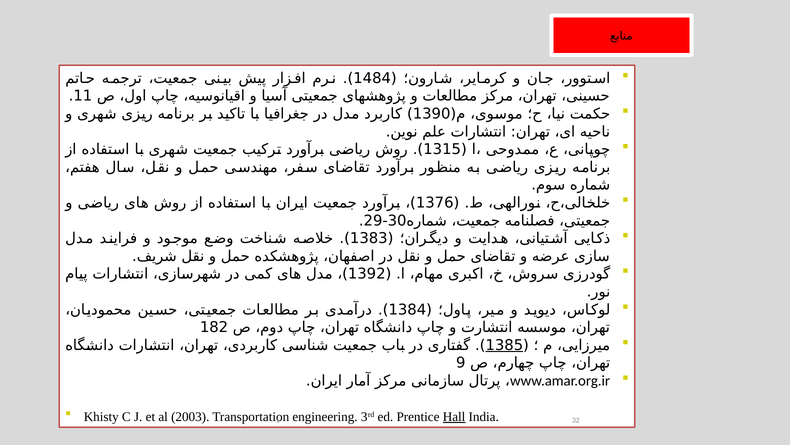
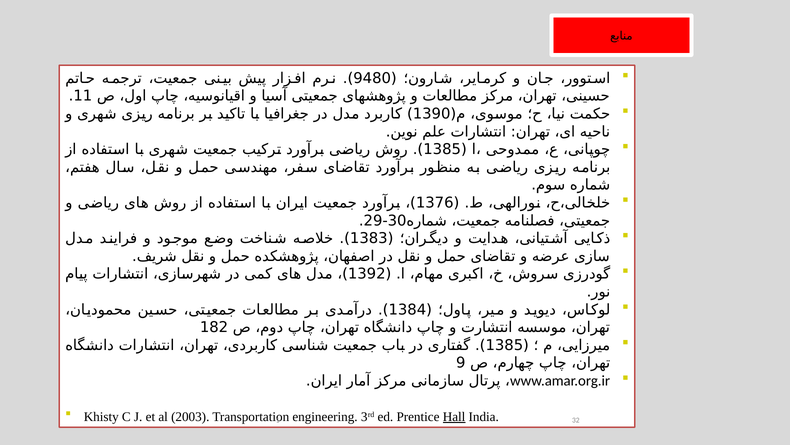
1484: 1484 -> 9480
1315 at (442, 149): 1315 -> 1385
1385 at (504, 345) underline: present -> none
